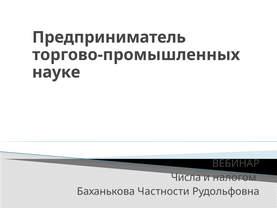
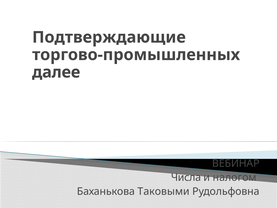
Предприниматель: Предприниматель -> Подтверждающие
науке: науке -> далее
Частности: Частности -> Таковыми
